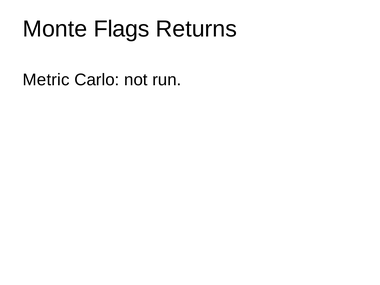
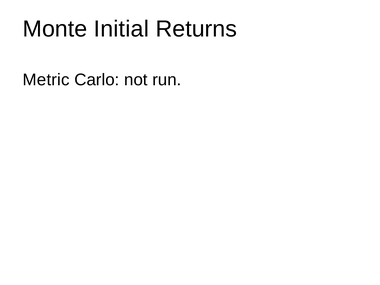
Flags: Flags -> Initial
